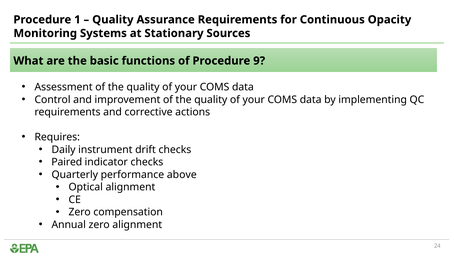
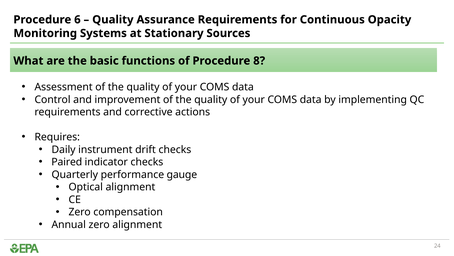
1: 1 -> 6
9: 9 -> 8
above: above -> gauge
